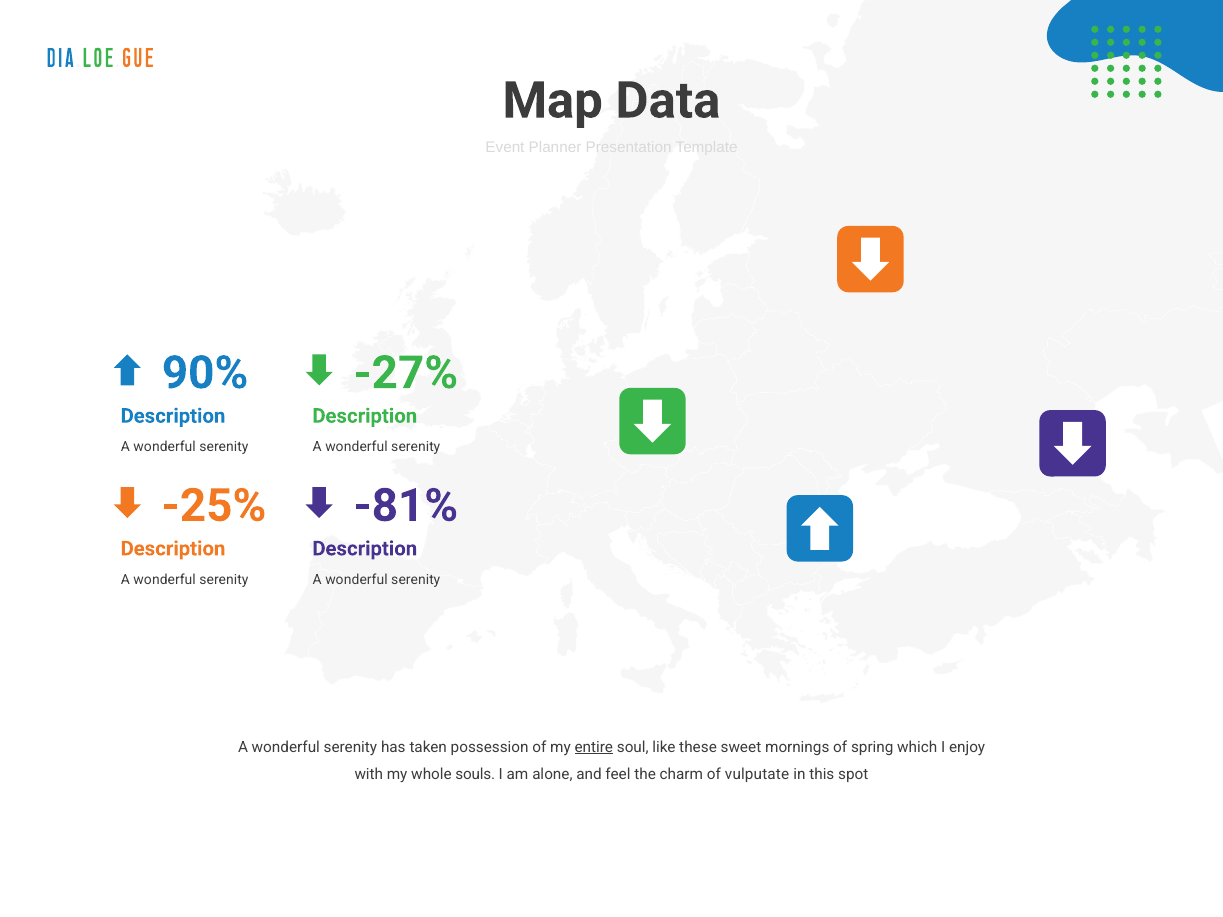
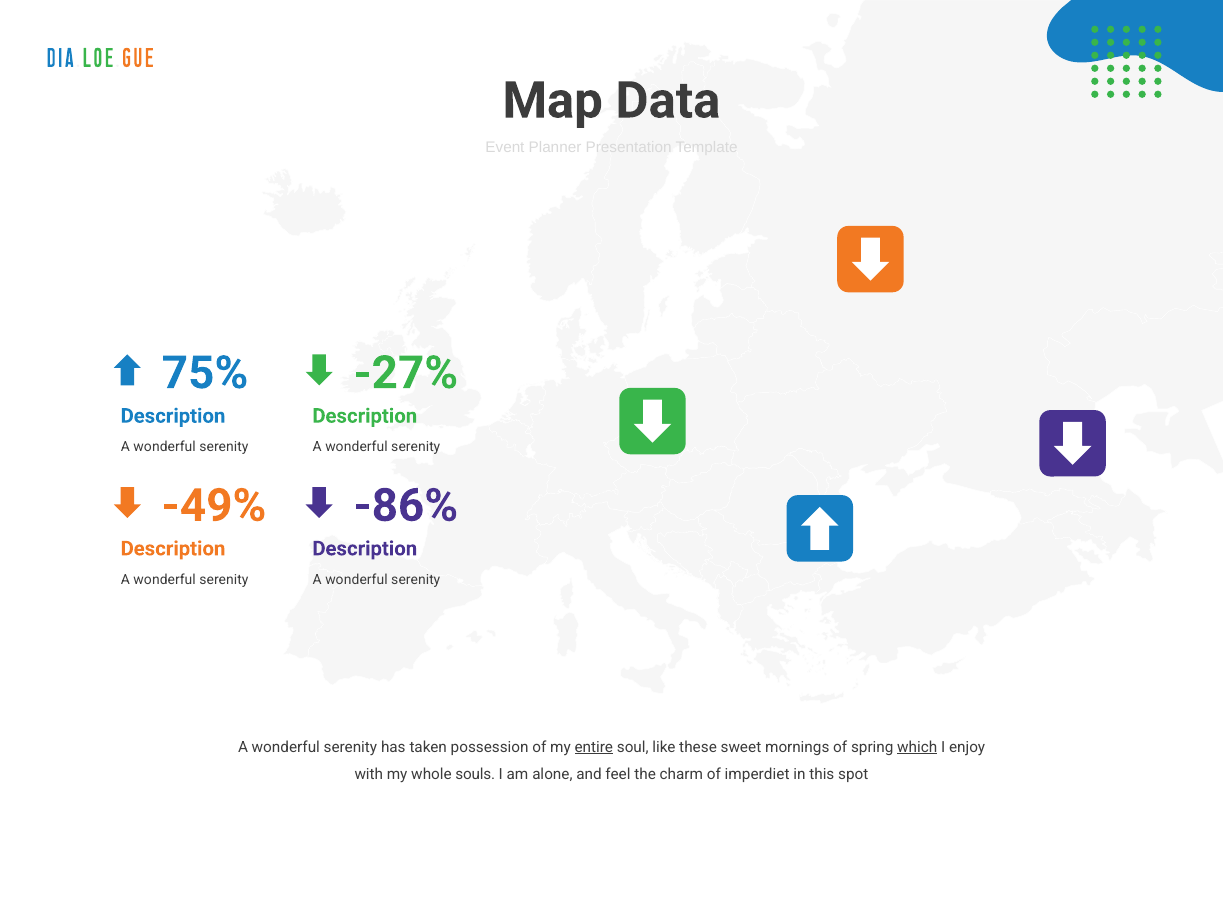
90%: 90% -> 75%
-25%: -25% -> -49%
-81%: -81% -> -86%
which underline: none -> present
vulputate: vulputate -> imperdiet
